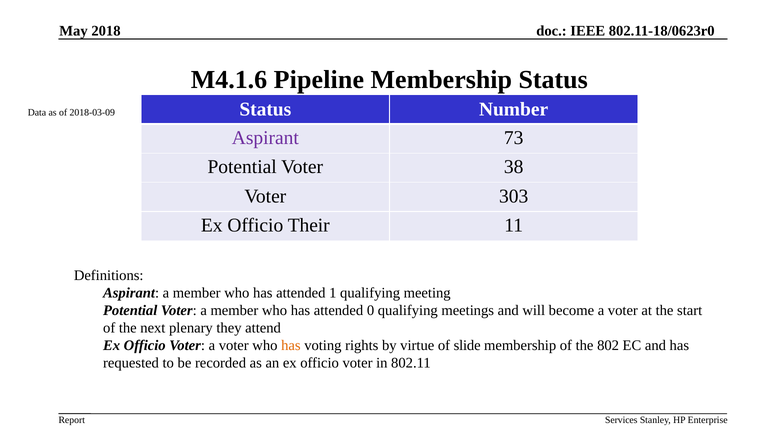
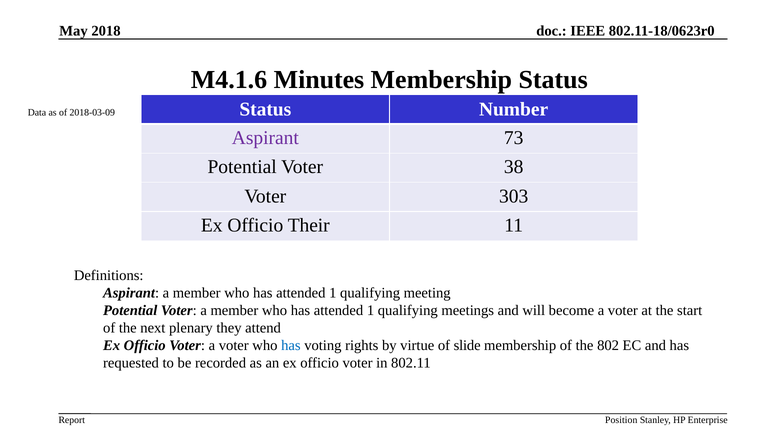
Pipeline: Pipeline -> Minutes
0 at (371, 311): 0 -> 1
has at (291, 346) colour: orange -> blue
Services: Services -> Position
